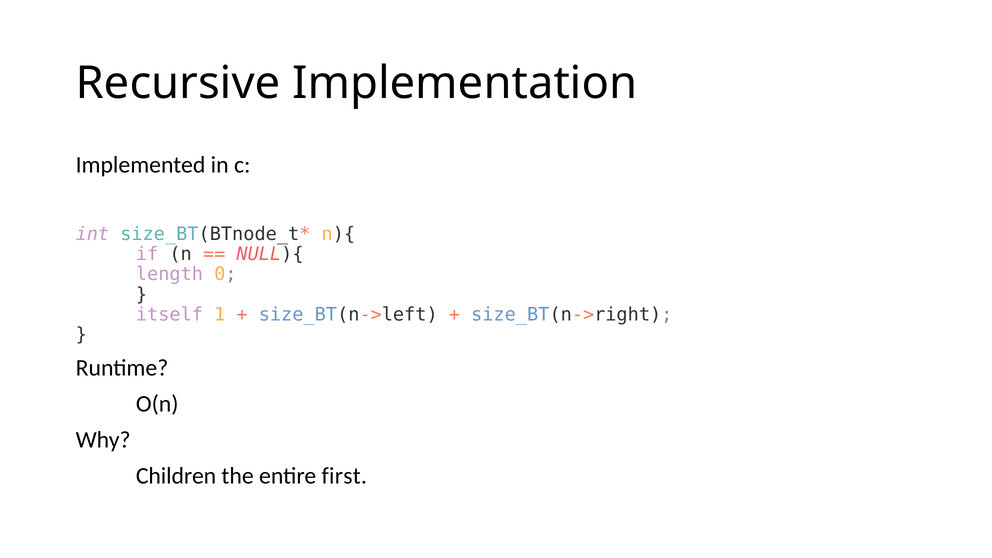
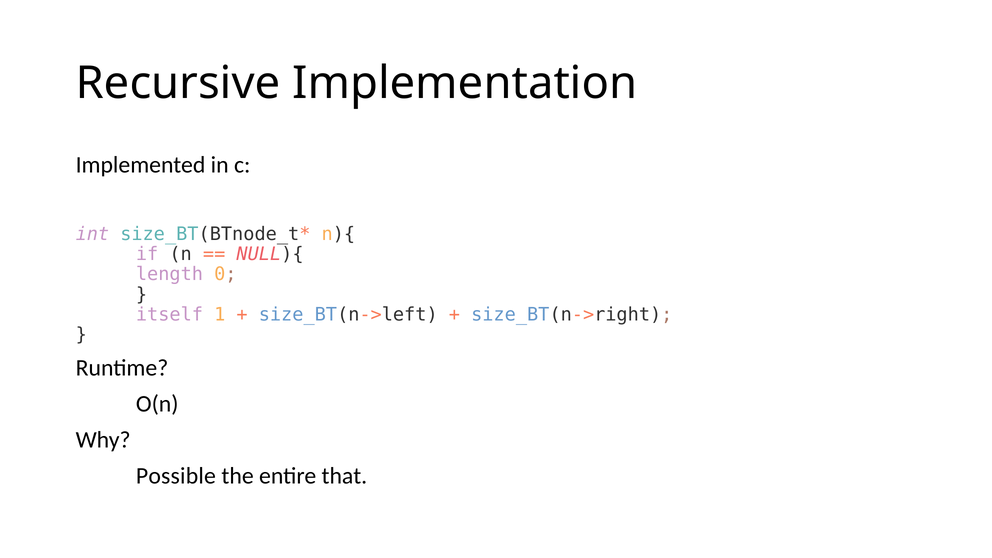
Children: Children -> Possible
first: first -> that
